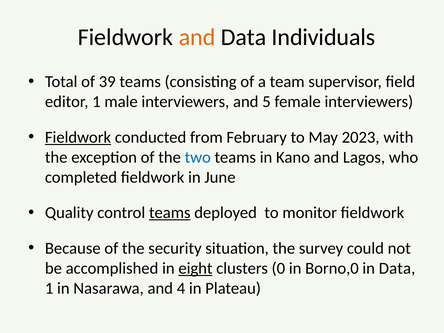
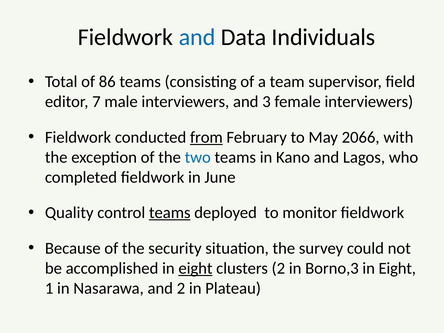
and at (197, 37) colour: orange -> blue
39: 39 -> 86
editor 1: 1 -> 7
5: 5 -> 3
Fieldwork at (78, 137) underline: present -> none
from underline: none -> present
2023: 2023 -> 2066
clusters 0: 0 -> 2
Borno,0: Borno,0 -> Borno,3
Data at (397, 268): Data -> Eight
and 4: 4 -> 2
